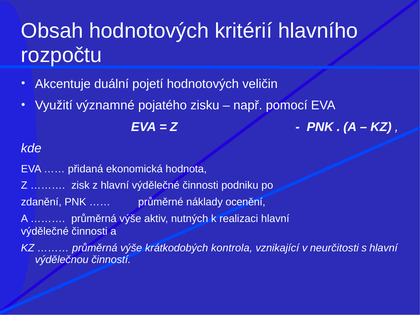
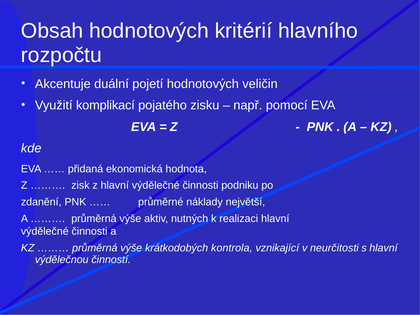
významné: významné -> komplikací
ocenění: ocenění -> největší
